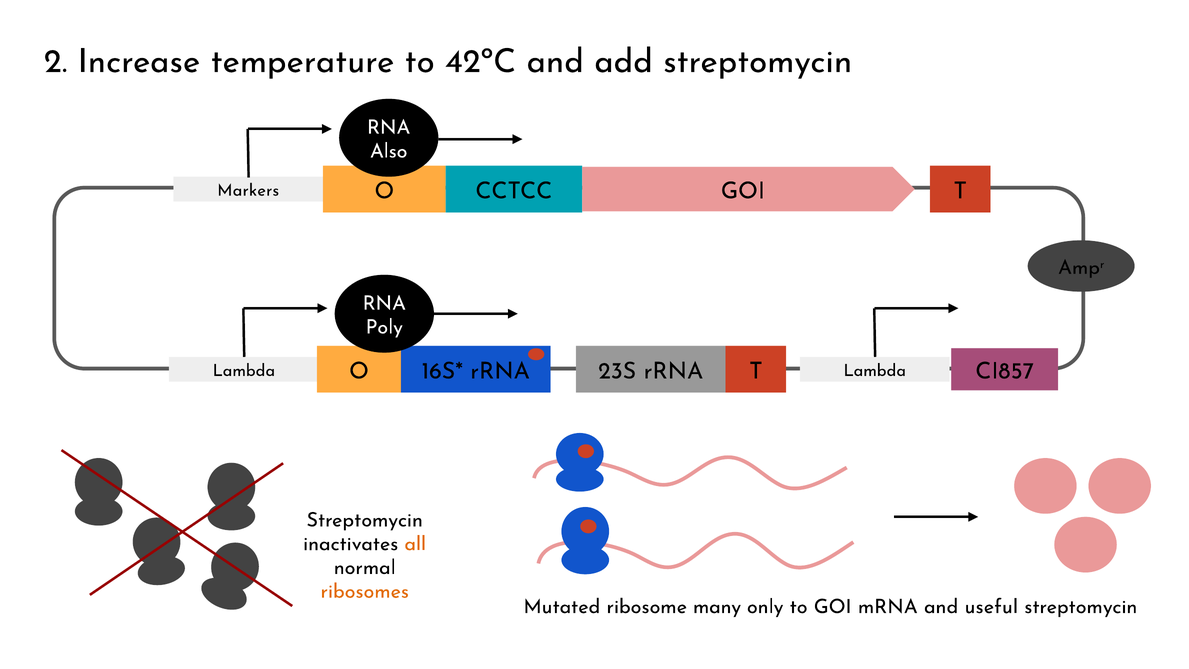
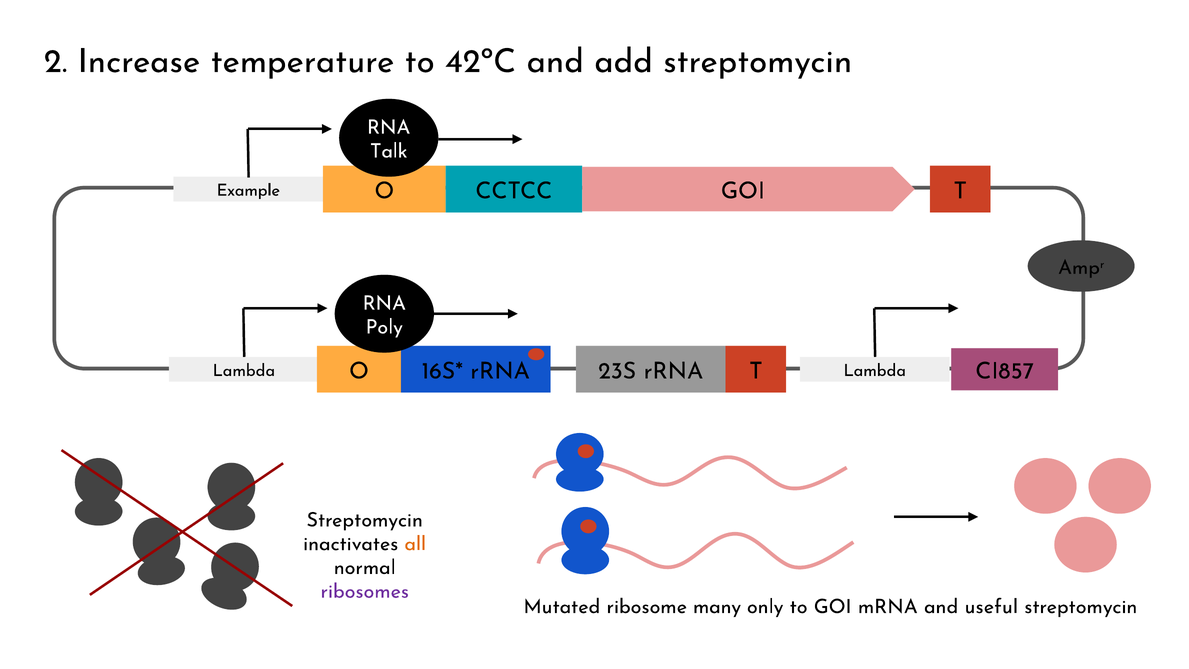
Also: Also -> Talk
Markers: Markers -> Example
ribosomes colour: orange -> purple
